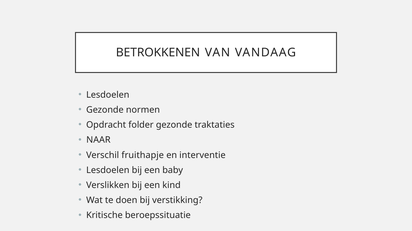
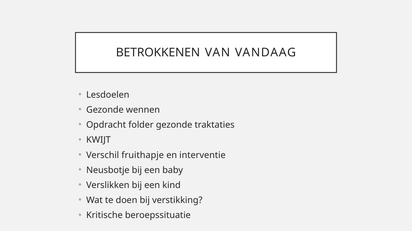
normen: normen -> wennen
NAAR: NAAR -> KWIJT
Lesdoelen at (108, 171): Lesdoelen -> Neusbotje
